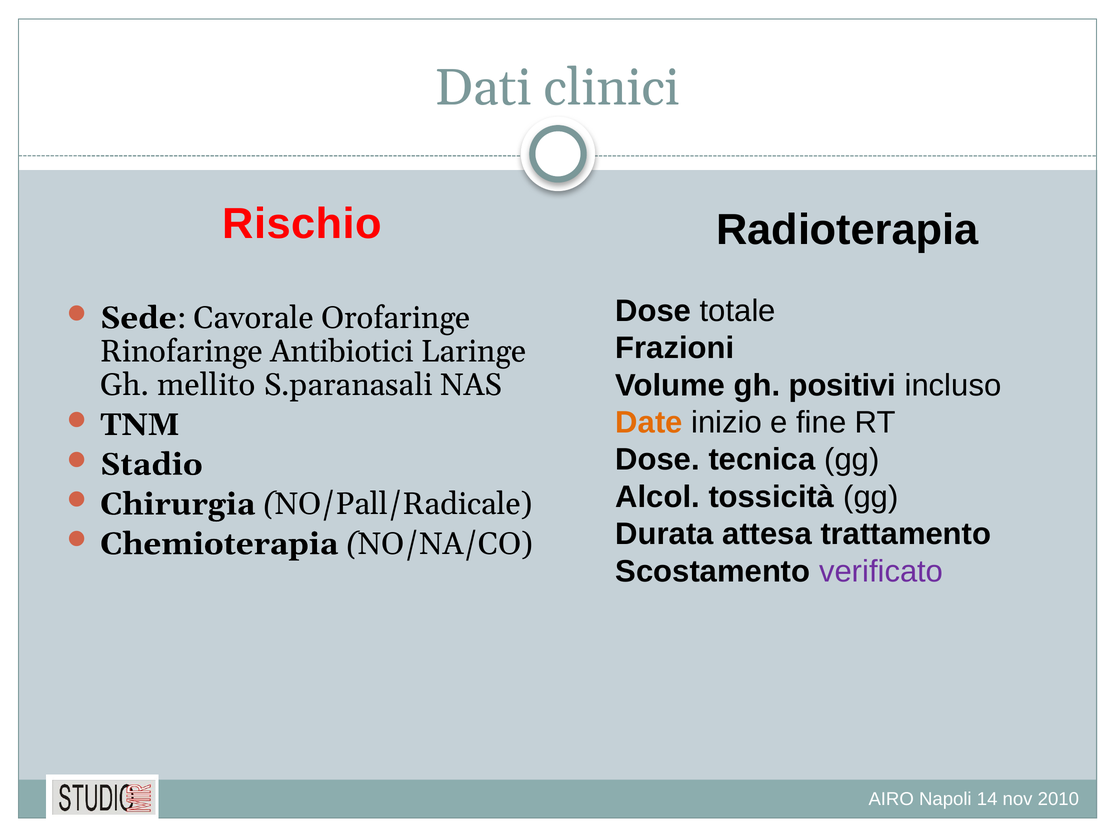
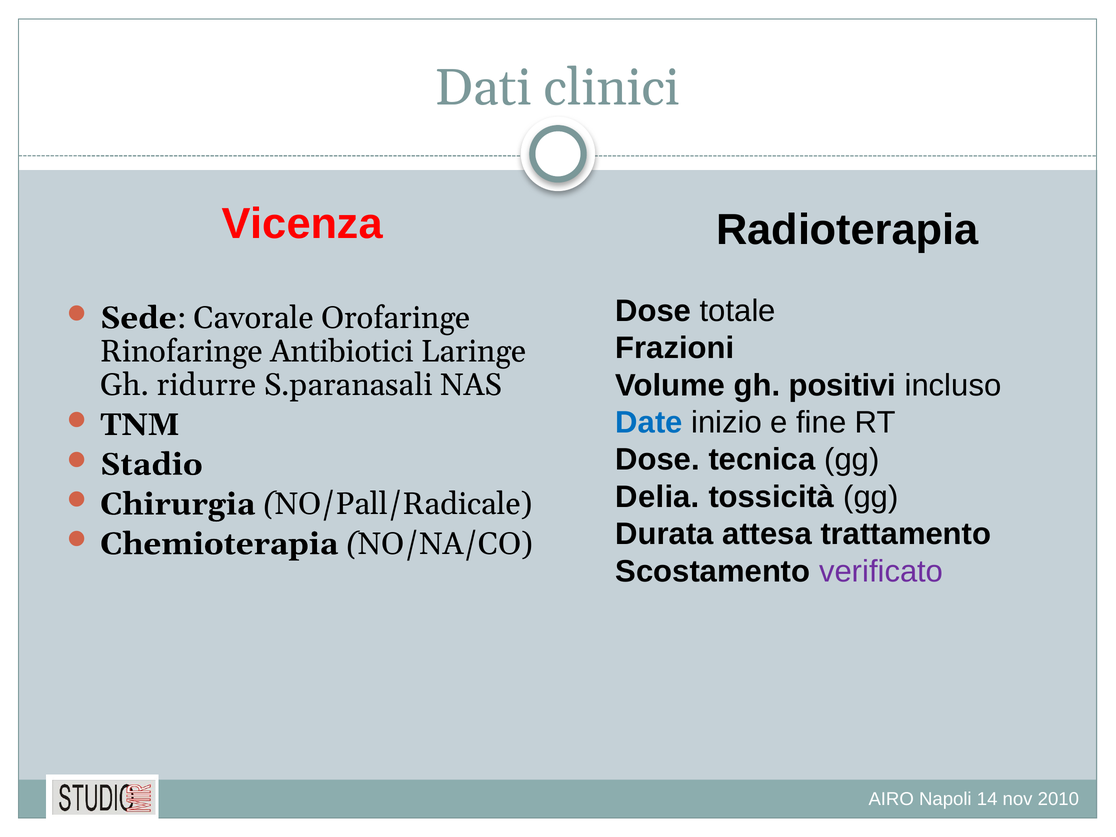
Rischio: Rischio -> Vicenza
mellito: mellito -> ridurre
Date colour: orange -> blue
Alcol: Alcol -> Delia
